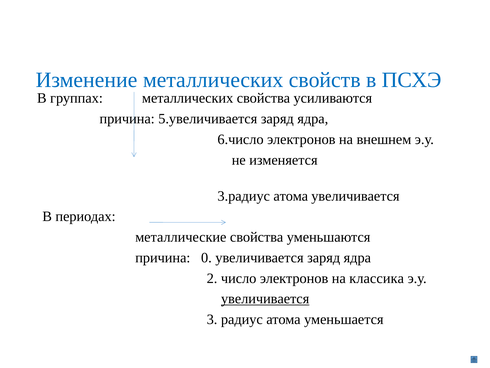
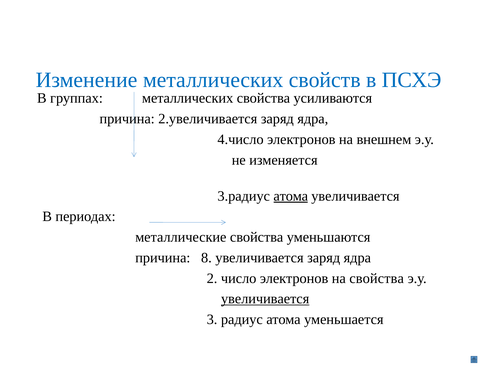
5.увеличивается: 5.увеличивается -> 2.увеличивается
6.число: 6.число -> 4.число
атома at (291, 196) underline: none -> present
0: 0 -> 8
на классика: классика -> свойства
